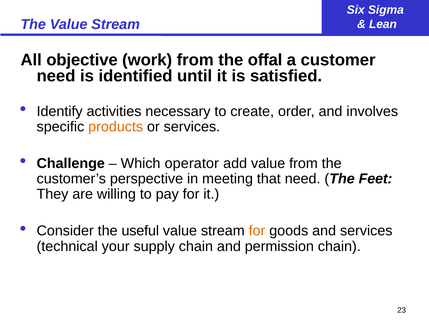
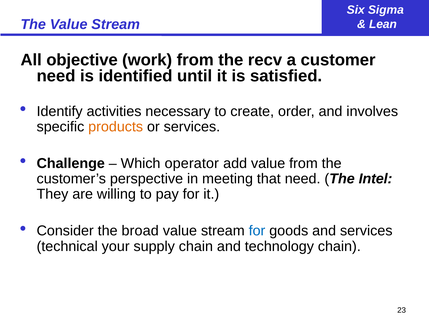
offal: offal -> recv
Feet: Feet -> Intel
useful: useful -> broad
for at (257, 231) colour: orange -> blue
permission: permission -> technology
